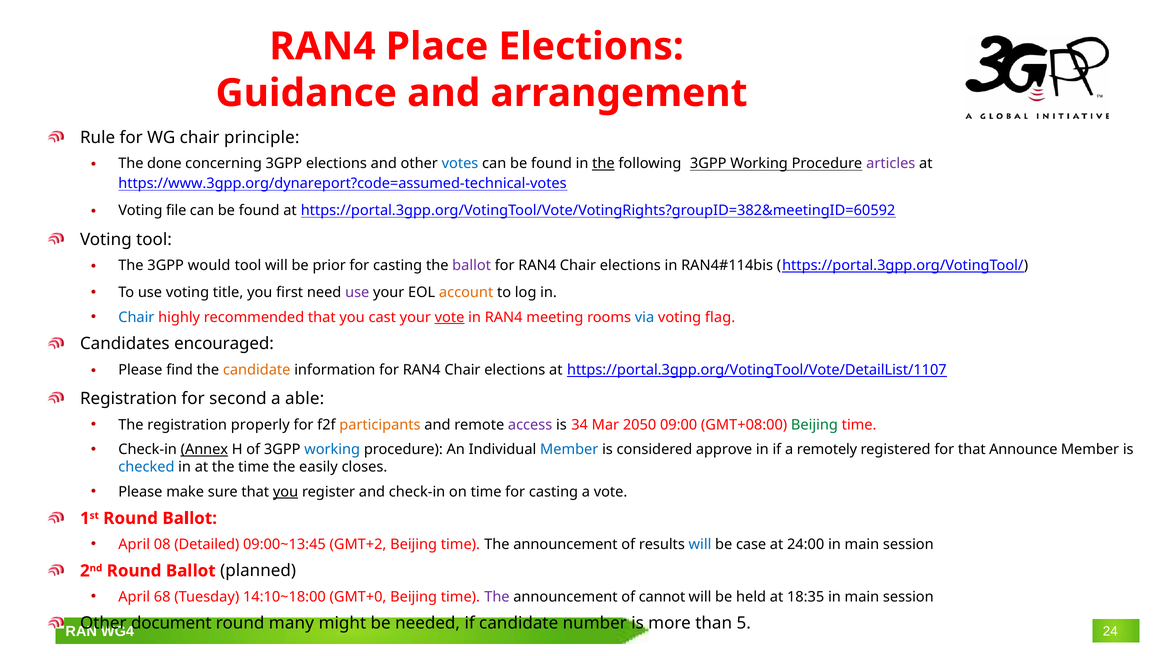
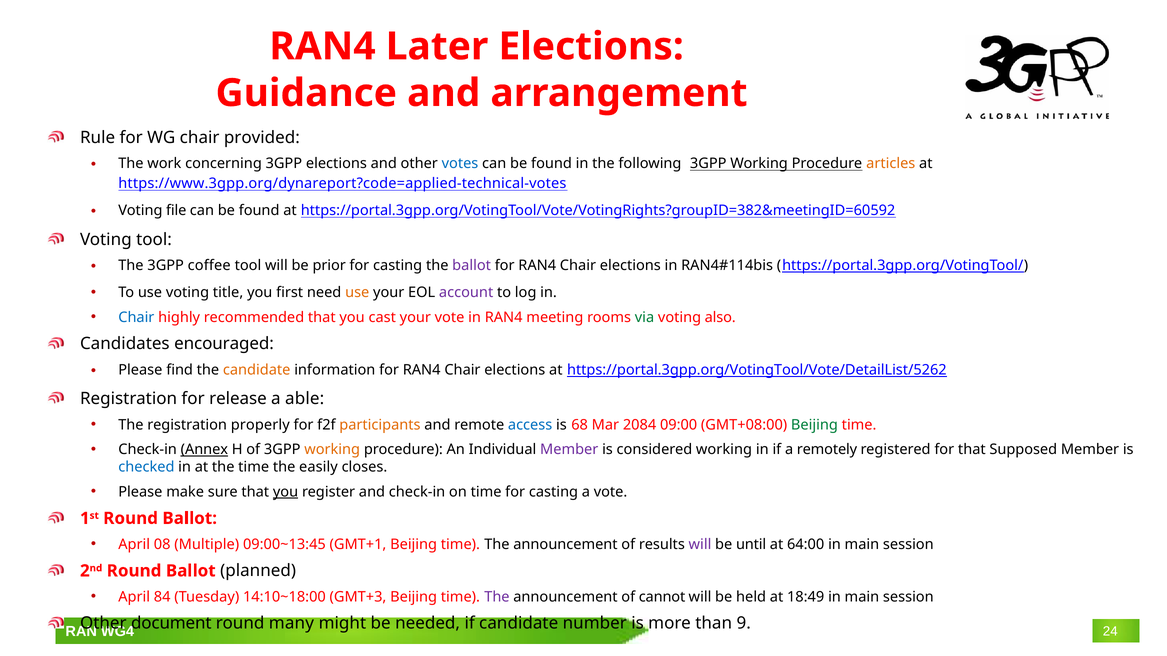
Place: Place -> Later
principle: principle -> provided
done: done -> work
the at (603, 164) underline: present -> none
articles colour: purple -> orange
https://www.3gpp.org/dynareport?code=assumed-technical-votes: https://www.3gpp.org/dynareport?code=assumed-technical-votes -> https://www.3gpp.org/dynareport?code=applied-technical-votes
would: would -> coffee
use at (357, 293) colour: purple -> orange
account colour: orange -> purple
vote at (450, 318) underline: present -> none
via colour: blue -> green
flag: flag -> also
https://portal.3gpp.org/VotingTool/Vote/DetailList/1107: https://portal.3gpp.org/VotingTool/Vote/DetailList/1107 -> https://portal.3gpp.org/VotingTool/Vote/DetailList/5262
second: second -> release
access colour: purple -> blue
34: 34 -> 68
2050: 2050 -> 2084
working at (332, 450) colour: blue -> orange
Member at (569, 450) colour: blue -> purple
considered approve: approve -> working
Announce: Announce -> Supposed
Detailed: Detailed -> Multiple
GMT+2: GMT+2 -> GMT+1
will at (700, 545) colour: blue -> purple
case: case -> until
24:00: 24:00 -> 64:00
68: 68 -> 84
GMT+0: GMT+0 -> GMT+3
18:35: 18:35 -> 18:49
5: 5 -> 9
